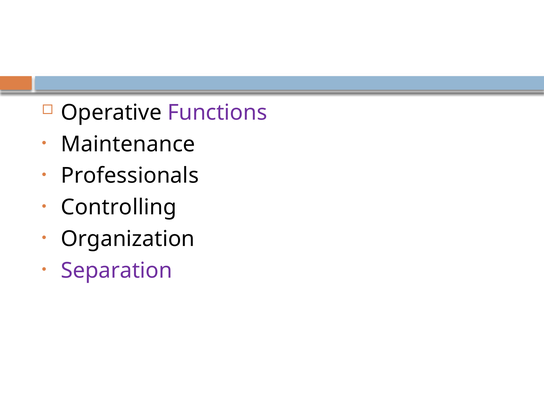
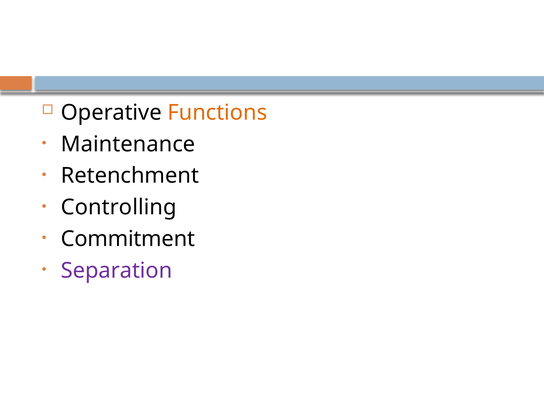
Functions colour: purple -> orange
Professionals: Professionals -> Retenchment
Organization: Organization -> Commitment
